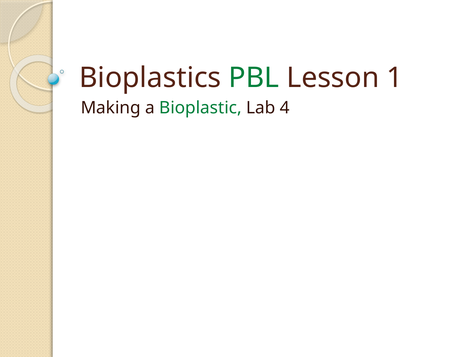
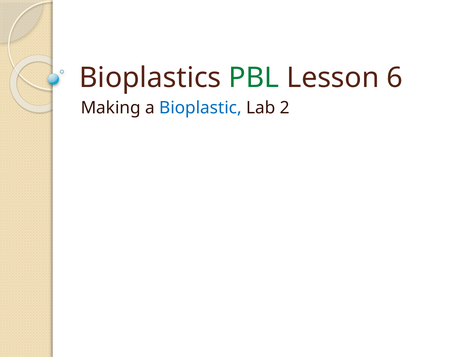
1: 1 -> 6
Bioplastic colour: green -> blue
4: 4 -> 2
